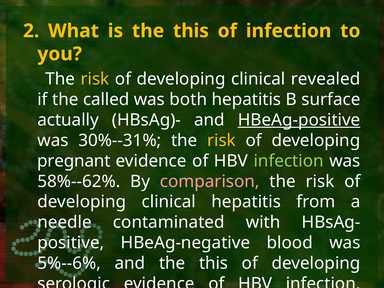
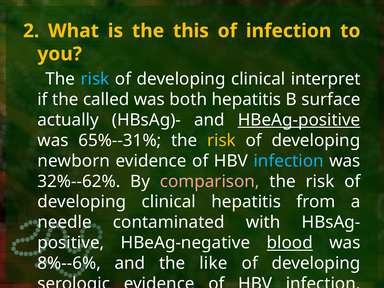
risk at (95, 79) colour: yellow -> light blue
revealed: revealed -> interpret
30%--31%: 30%--31% -> 65%--31%
pregnant: pregnant -> newborn
infection at (289, 161) colour: light green -> light blue
58%--62%: 58%--62% -> 32%--62%
blood underline: none -> present
5%--6%: 5%--6% -> 8%--6%
and the this: this -> like
